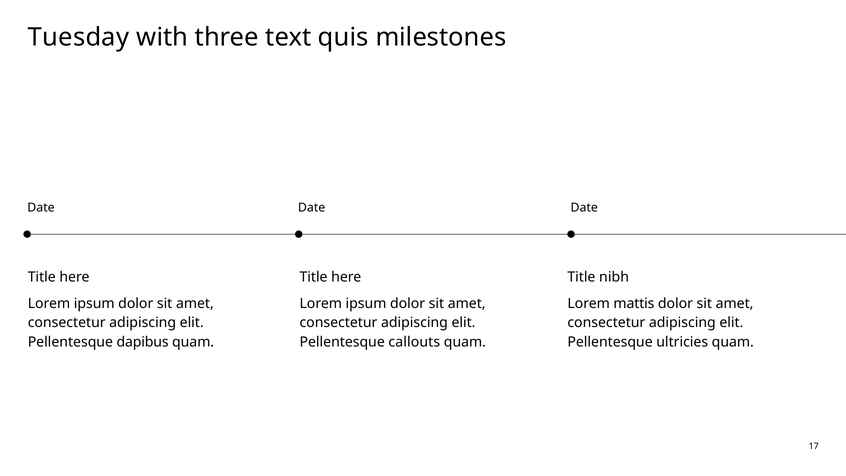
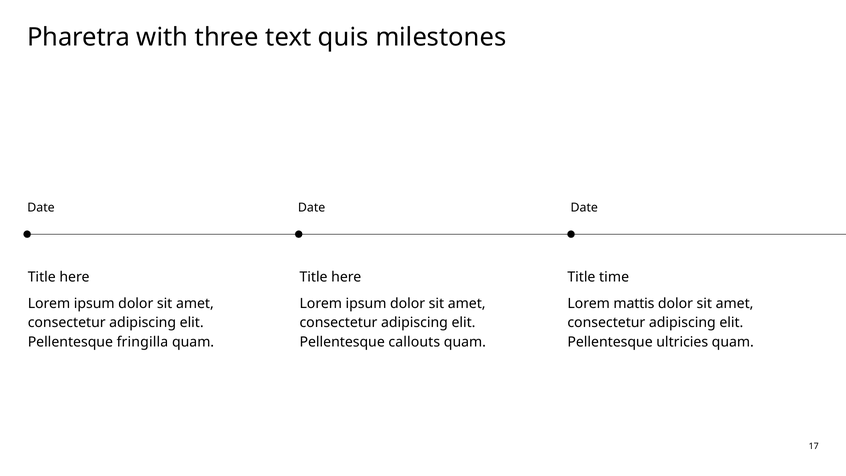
Tuesday: Tuesday -> Pharetra
nibh: nibh -> time
dapibus: dapibus -> fringilla
